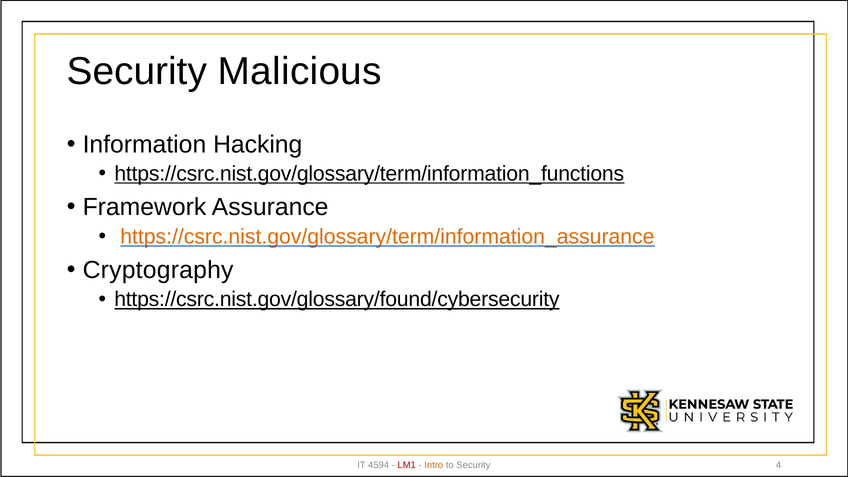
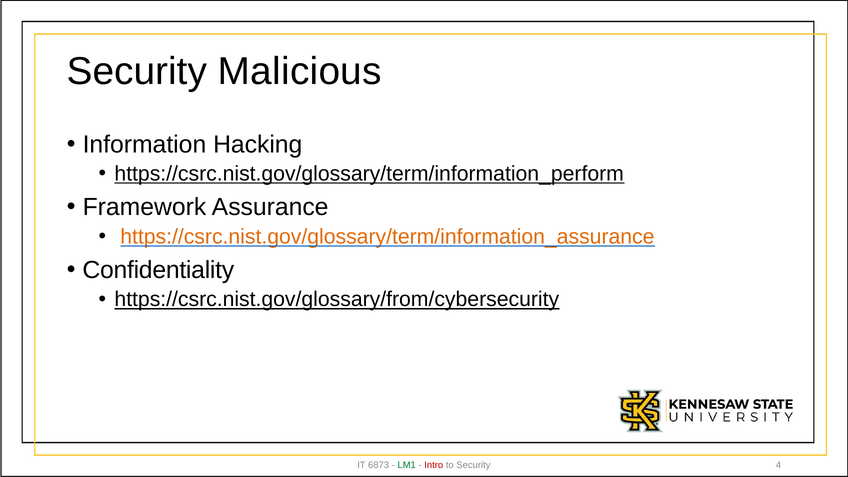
https://csrc.nist.gov/glossary/term/information_functions: https://csrc.nist.gov/glossary/term/information_functions -> https://csrc.nist.gov/glossary/term/information_perform
Cryptography: Cryptography -> Confidentiality
https://csrc.nist.gov/glossary/found/cybersecurity: https://csrc.nist.gov/glossary/found/cybersecurity -> https://csrc.nist.gov/glossary/from/cybersecurity
4594: 4594 -> 6873
LM1 colour: red -> green
Intro colour: orange -> red
